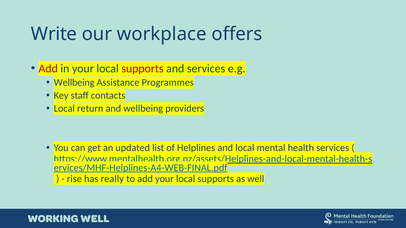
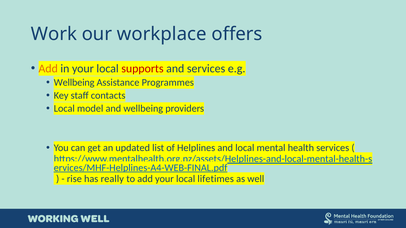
Write: Write -> Work
Add at (48, 69) colour: red -> orange
return: return -> model
add your local supports: supports -> lifetimes
